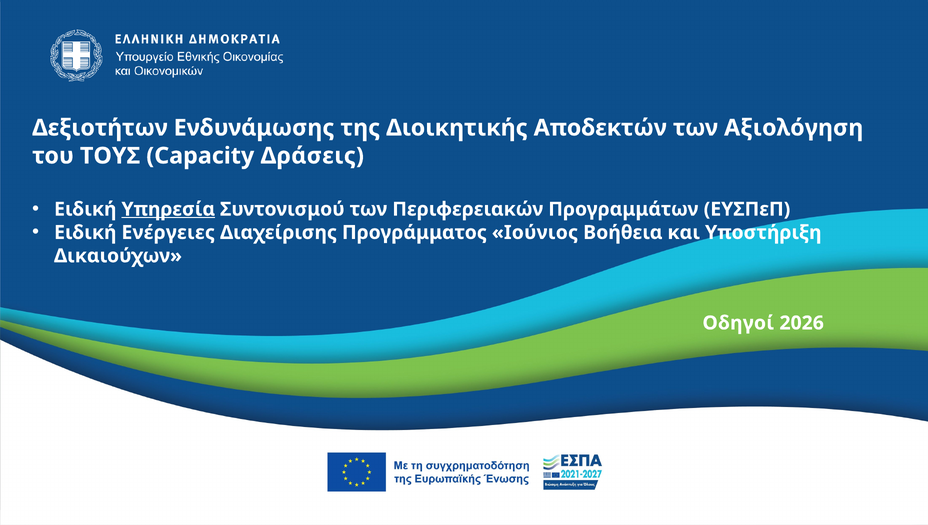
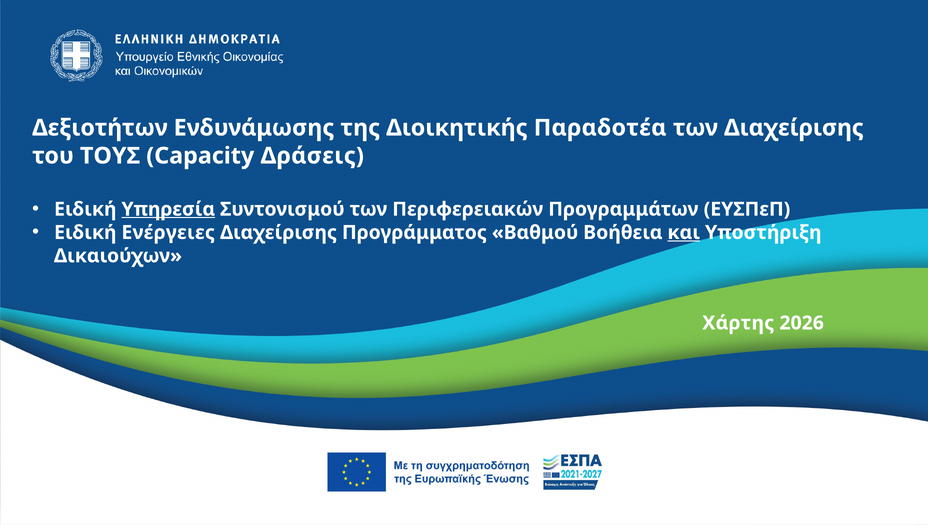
Αποδεκτών: Αποδεκτών -> Παραδοτέα
των Αξιολόγηση: Αξιολόγηση -> Διαχείρισης
Ιούνιος: Ιούνιος -> Βαθμού
και underline: none -> present
Οδηγοί: Οδηγοί -> Χάρτης
